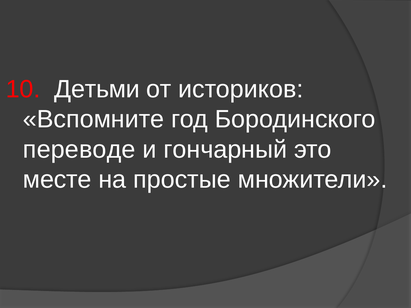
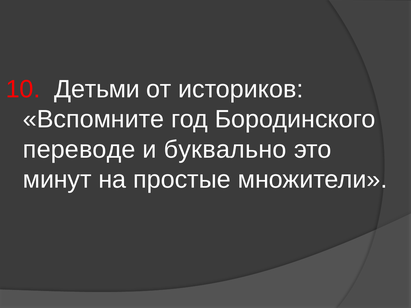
гончарный: гончарный -> буквально
месте: месте -> минут
